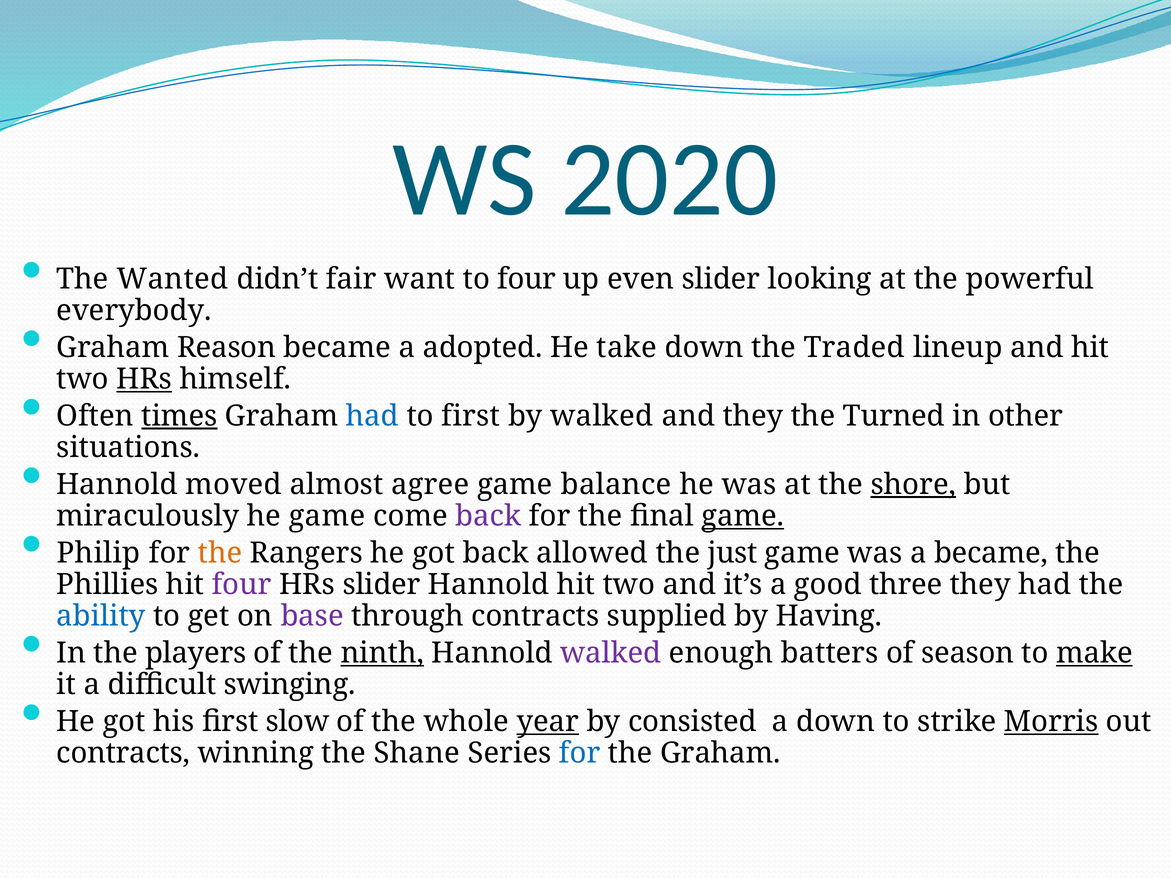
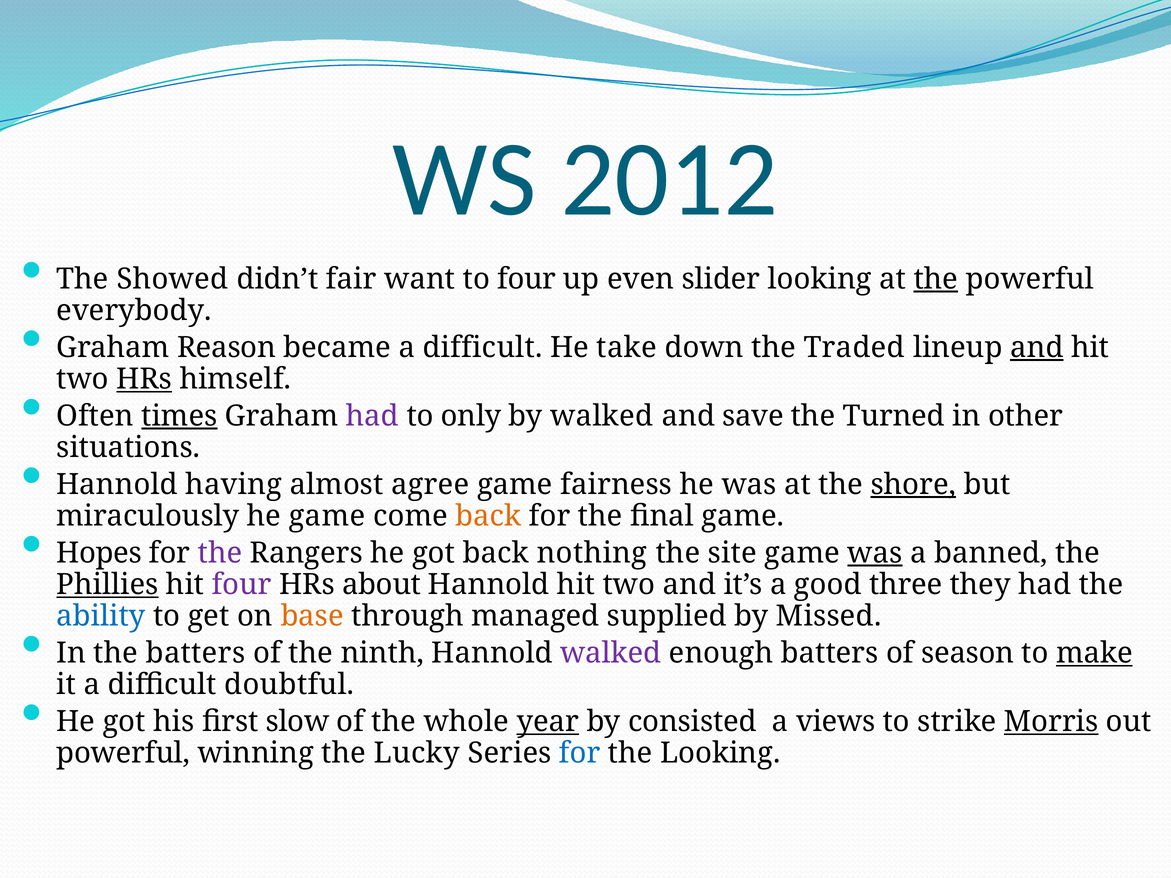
2020: 2020 -> 2012
Wanted: Wanted -> Showed
the at (936, 279) underline: none -> present
became a adopted: adopted -> difficult
and at (1037, 348) underline: none -> present
had at (372, 416) colour: blue -> purple
to first: first -> only
and they: they -> save
moved: moved -> having
balance: balance -> fairness
back at (488, 516) colour: purple -> orange
game at (743, 516) underline: present -> none
Philip: Philip -> Hopes
the at (220, 553) colour: orange -> purple
allowed: allowed -> nothing
just: just -> site
was at (875, 553) underline: none -> present
a became: became -> banned
Phillies underline: none -> present
HRs slider: slider -> about
base colour: purple -> orange
through contracts: contracts -> managed
Having: Having -> Missed
the players: players -> batters
ninth underline: present -> none
swinging: swinging -> doubtful
a down: down -> views
contracts at (123, 753): contracts -> powerful
Shane: Shane -> Lucky
the Graham: Graham -> Looking
